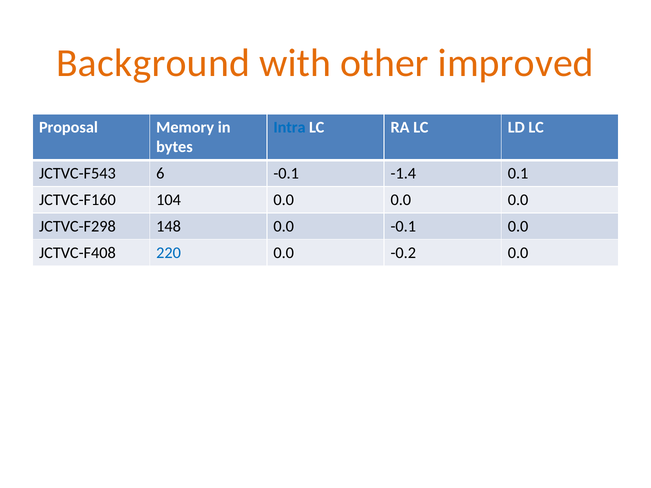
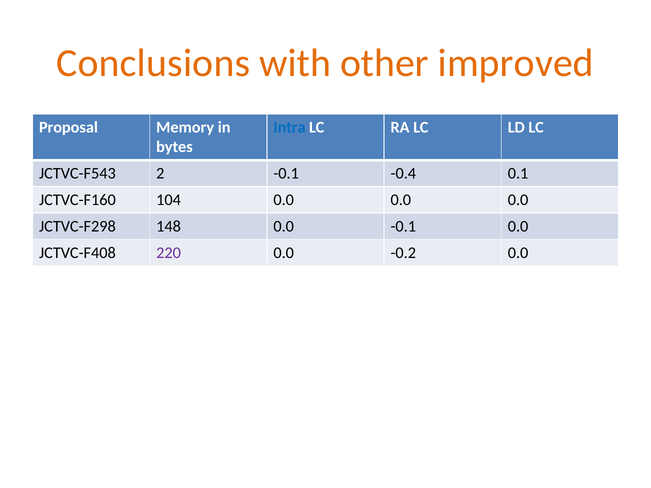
Background: Background -> Conclusions
6: 6 -> 2
-1.4: -1.4 -> -0.4
220 colour: blue -> purple
